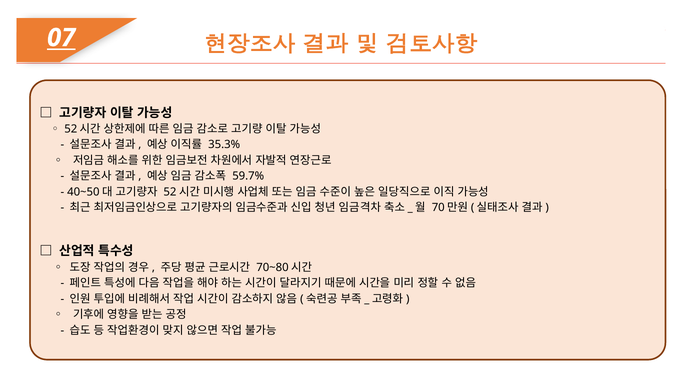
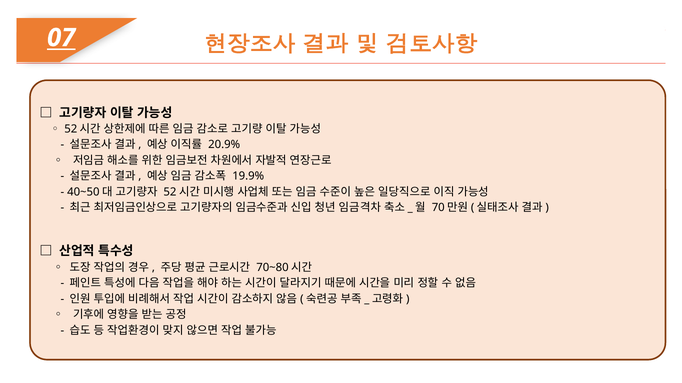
35.3%: 35.3% -> 20.9%
59.7%: 59.7% -> 19.9%
